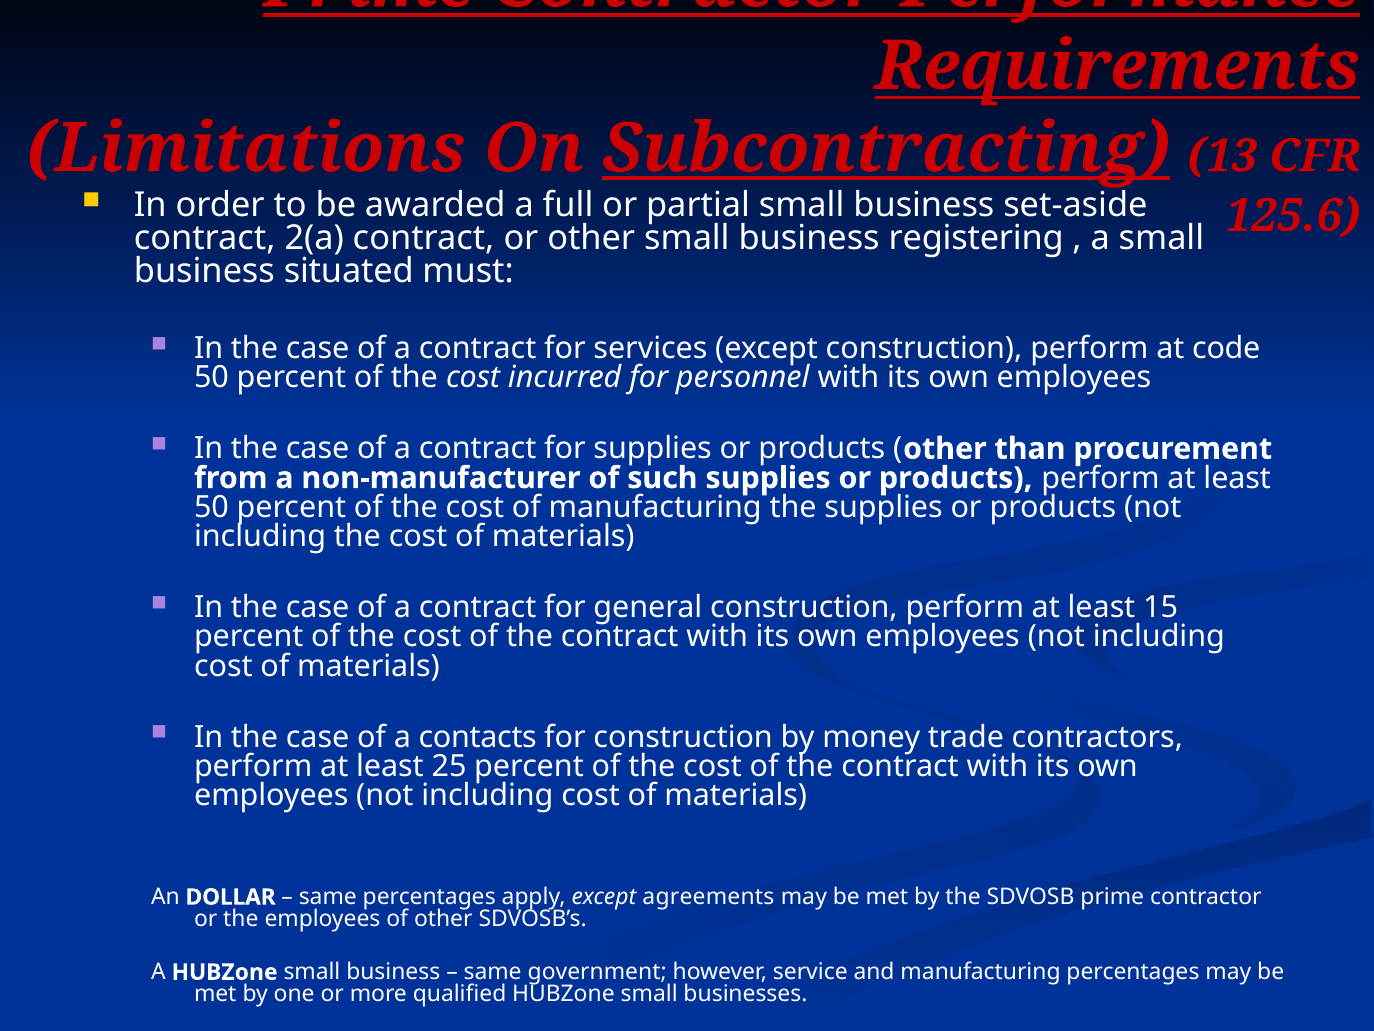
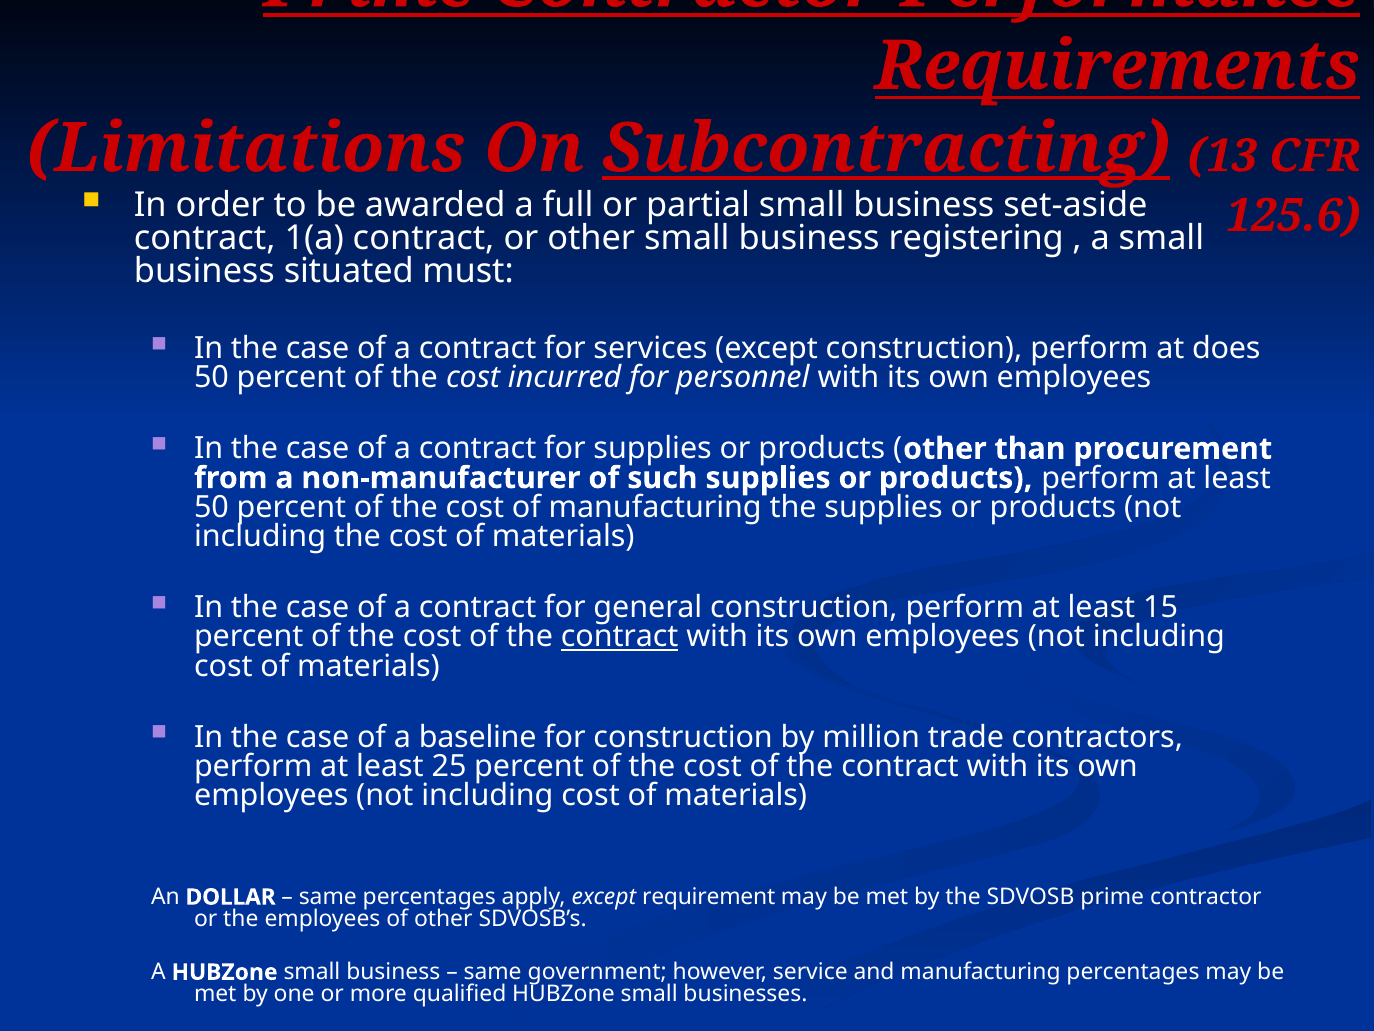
2(a: 2(a -> 1(a
code: code -> does
contract at (620, 637) underline: none -> present
contacts: contacts -> baseline
money: money -> million
agreements: agreements -> requirement
